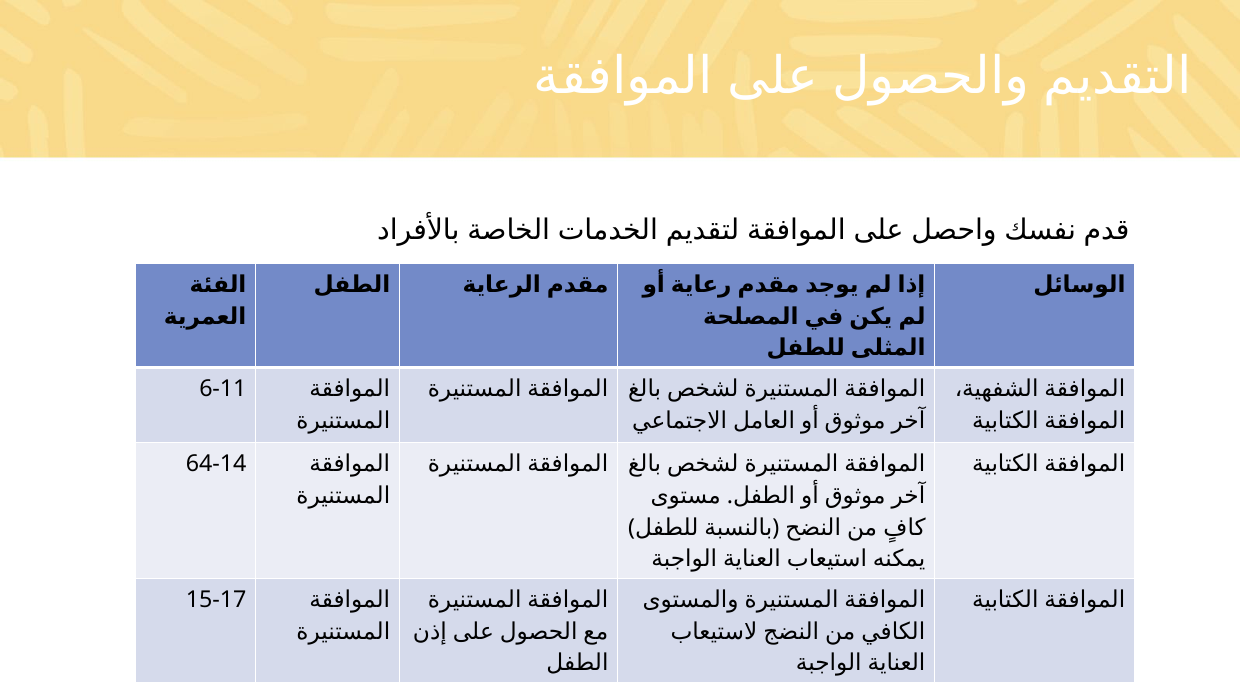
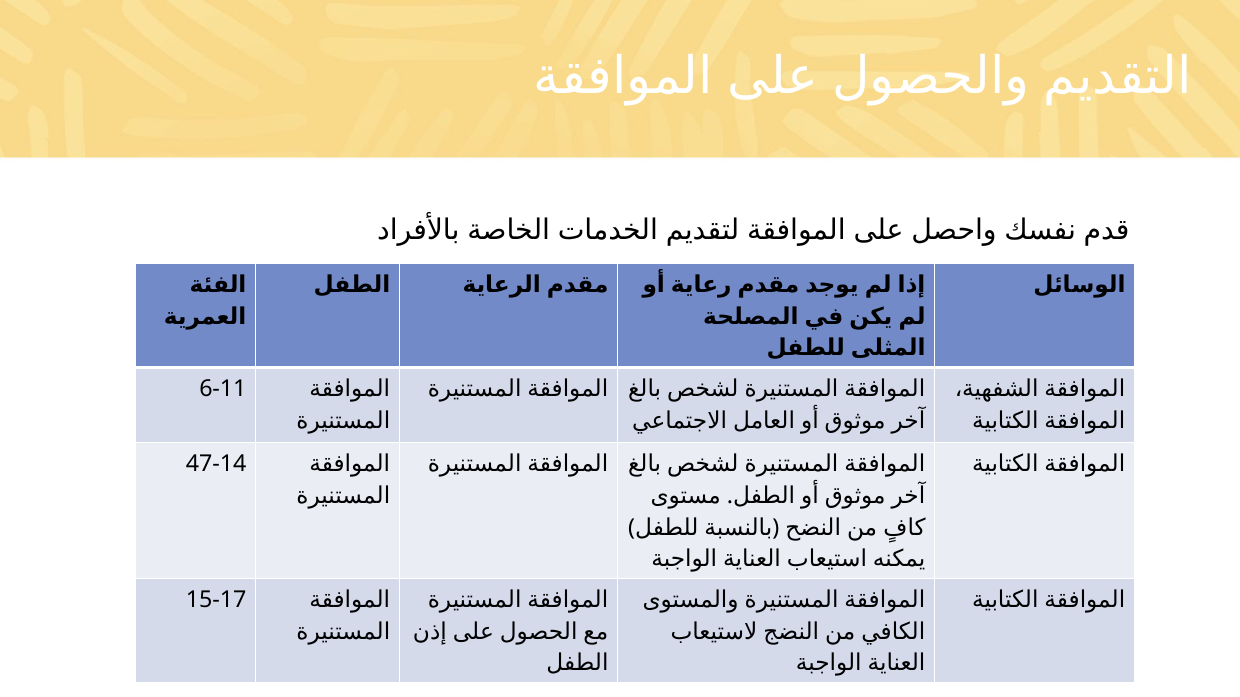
64-14: 64-14 -> 47-14
